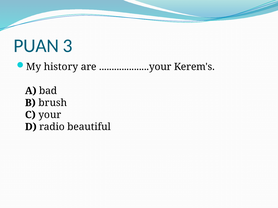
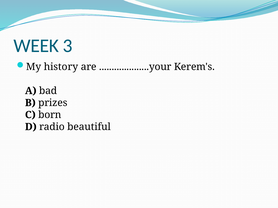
PUAN: PUAN -> WEEK
brush: brush -> prizes
your: your -> born
